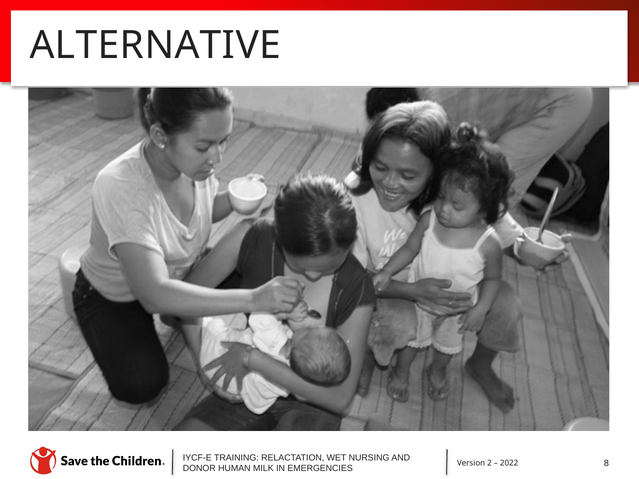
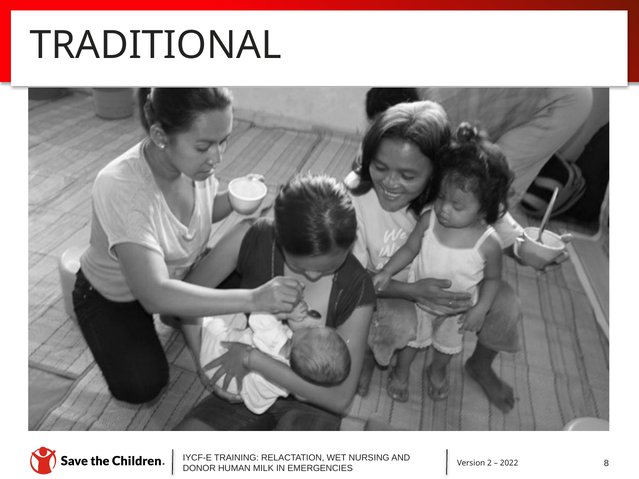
ALTERNATIVE: ALTERNATIVE -> TRADITIONAL
